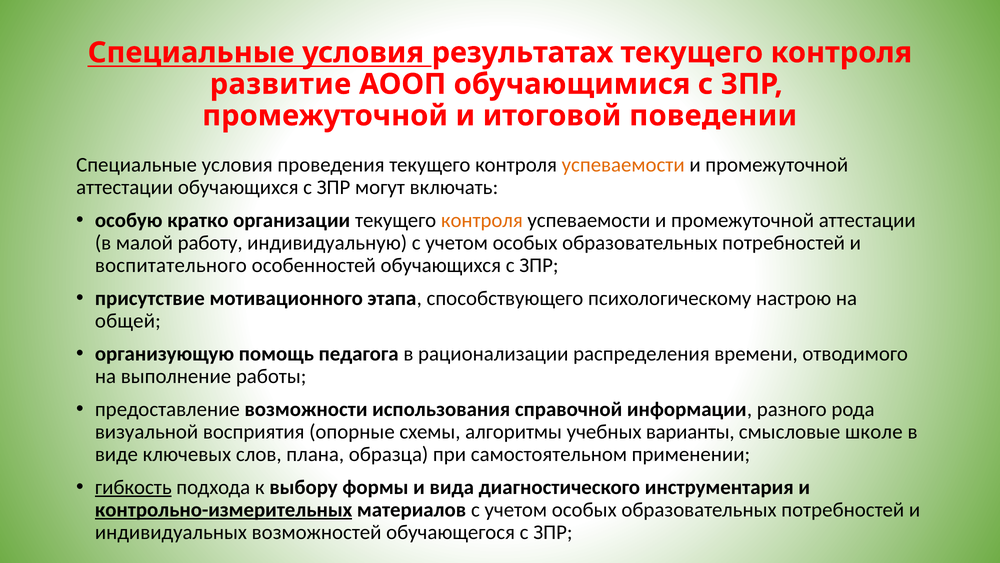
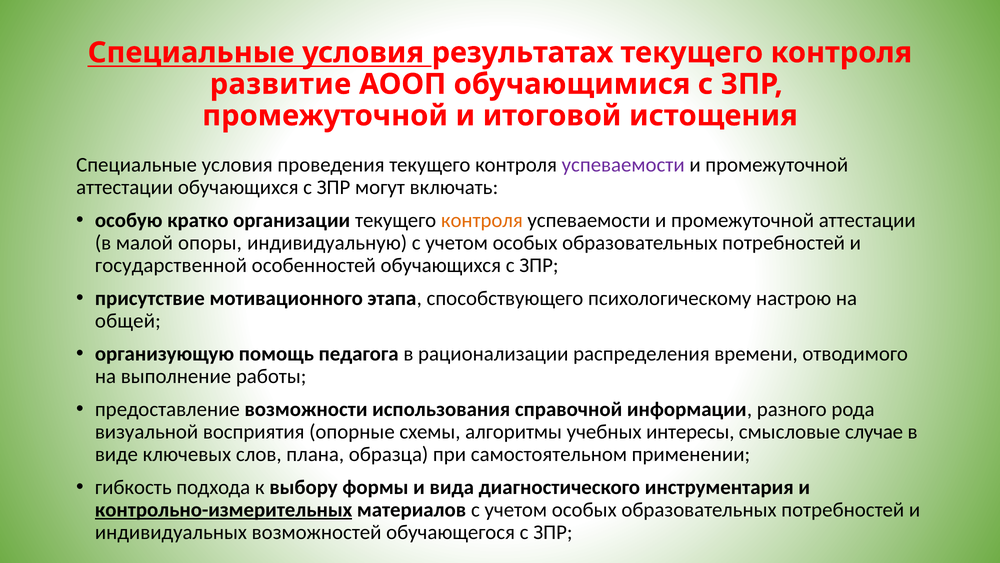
поведении: поведении -> истощения
успеваемости at (623, 165) colour: orange -> purple
работу: работу -> опоры
воспитательного: воспитательного -> государственной
варианты: варианты -> интересы
школе: школе -> случае
гибкость underline: present -> none
